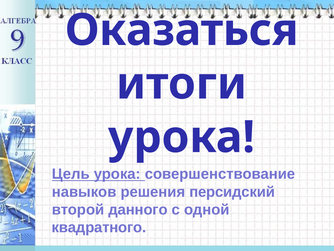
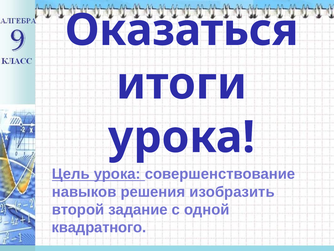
персидский: персидский -> изобразить
данного: данного -> задание
